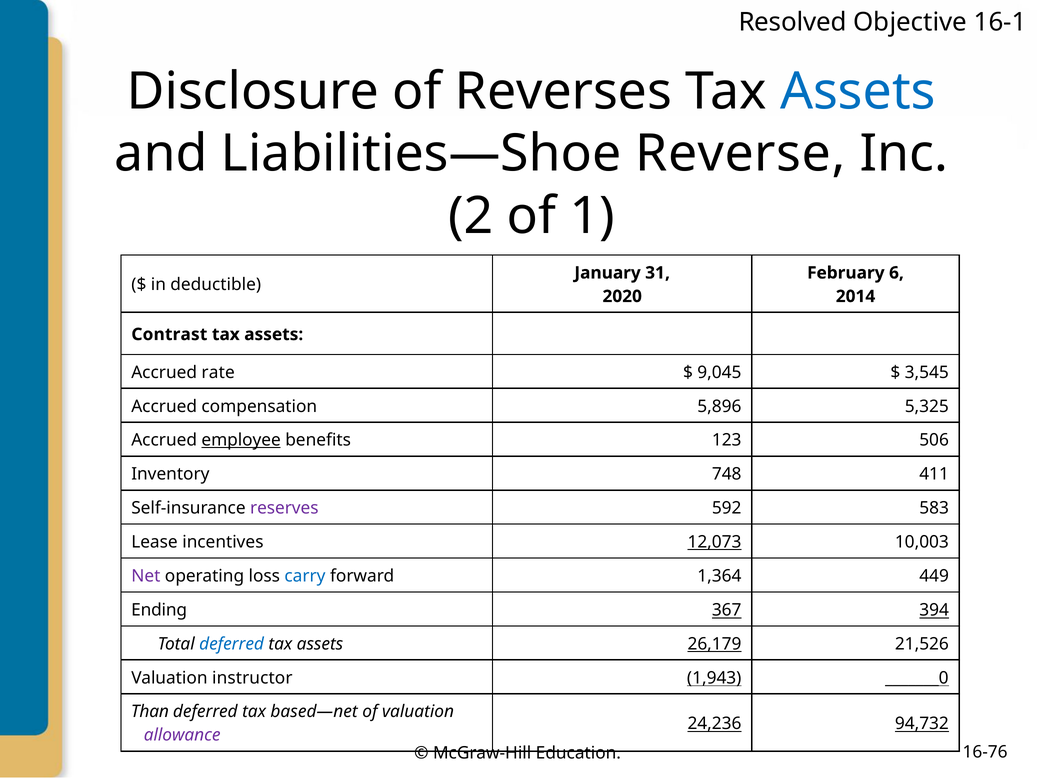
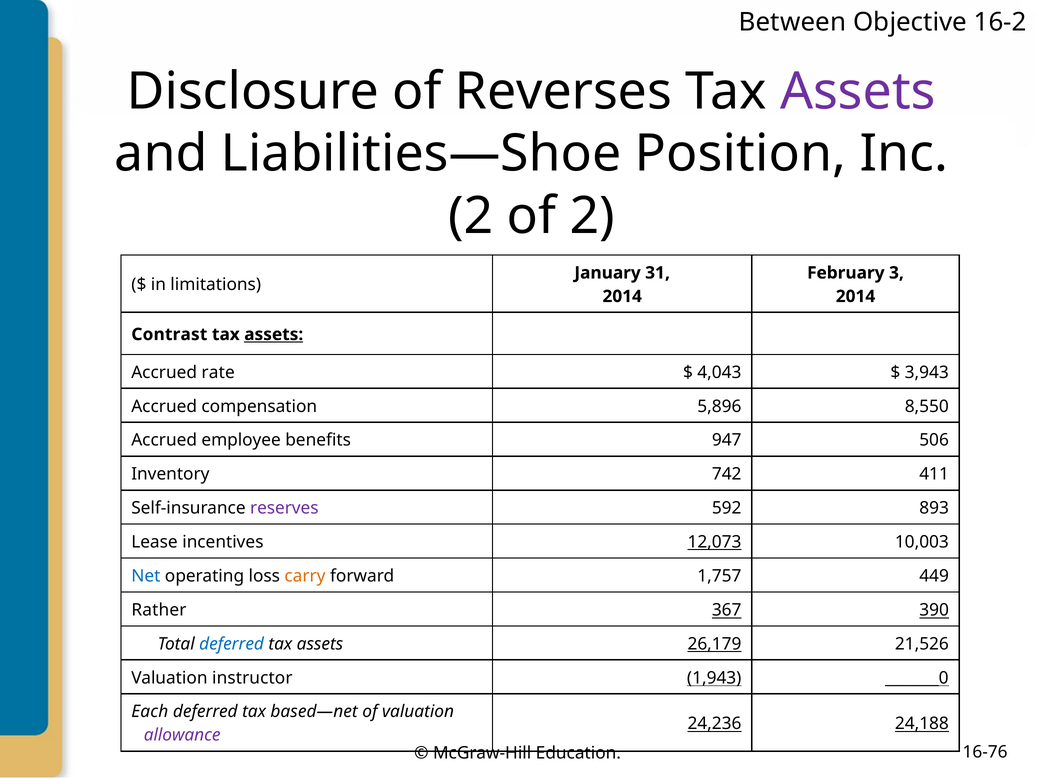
Resolved: Resolved -> Between
16-1: 16-1 -> 16-2
Assets at (858, 91) colour: blue -> purple
Reverse: Reverse -> Position
of 1: 1 -> 2
6: 6 -> 3
deductible: deductible -> limitations
2020 at (622, 296): 2020 -> 2014
assets at (274, 334) underline: none -> present
9,045: 9,045 -> 4,043
3,545: 3,545 -> 3,943
5,325: 5,325 -> 8,550
employee underline: present -> none
123: 123 -> 947
748: 748 -> 742
583: 583 -> 893
Net colour: purple -> blue
carry colour: blue -> orange
1,364: 1,364 -> 1,757
Ending: Ending -> Rather
394: 394 -> 390
Than: Than -> Each
94,732: 94,732 -> 24,188
